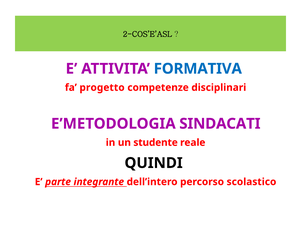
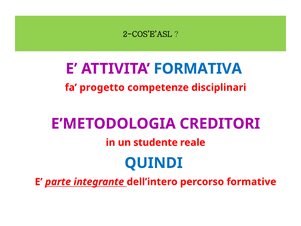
SINDACATI: SINDACATI -> CREDITORI
QUINDI colour: black -> blue
scolastico: scolastico -> formative
